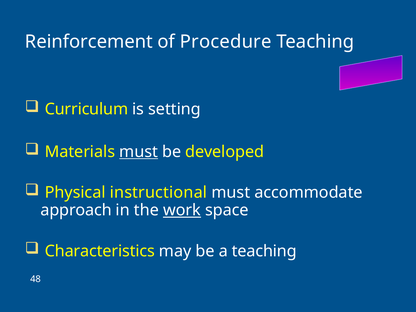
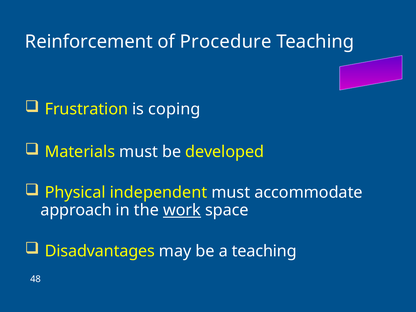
Curriculum: Curriculum -> Frustration
setting: setting -> coping
must at (139, 152) underline: present -> none
instructional: instructional -> independent
Characteristics: Characteristics -> Disadvantages
